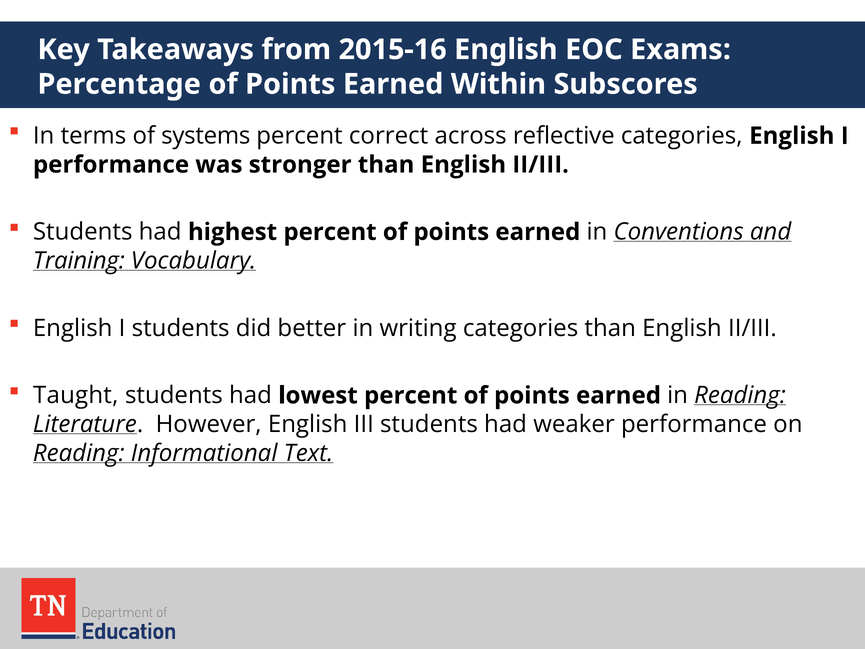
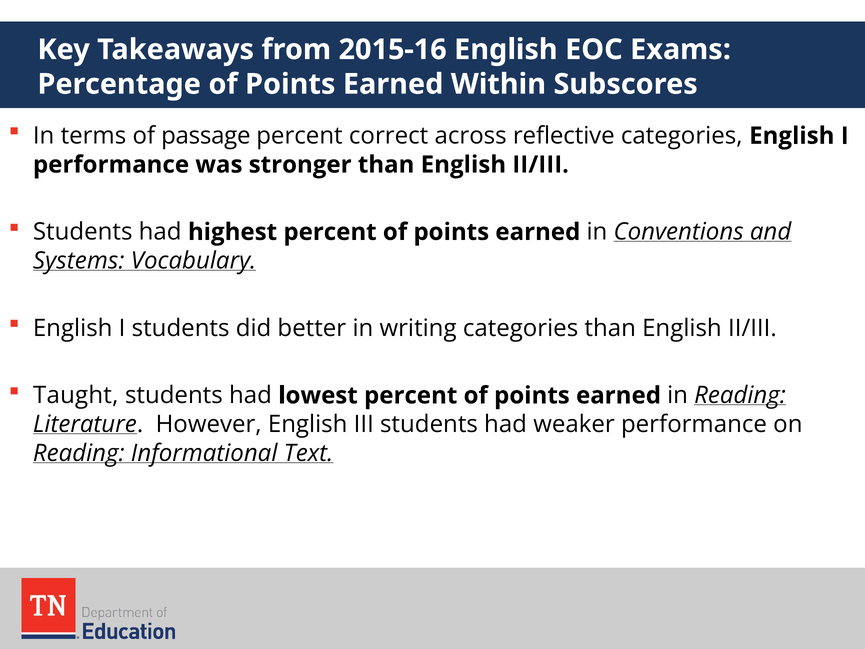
systems: systems -> passage
Training: Training -> Systems
